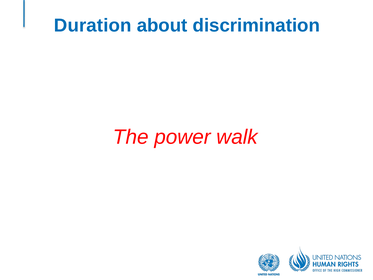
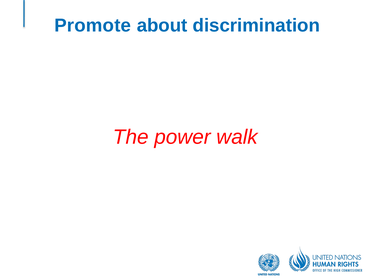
Duration: Duration -> Promote
